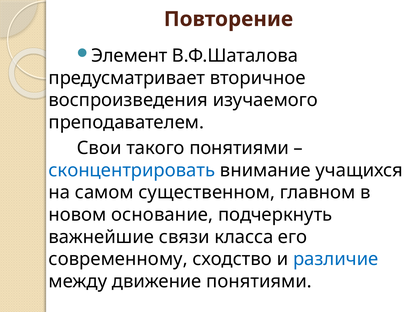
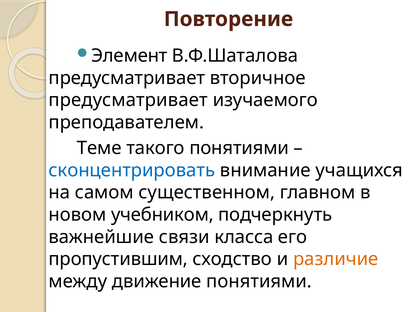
воспроизведения at (128, 100): воспроизведения -> предусматривает
Свои: Свои -> Теме
основание: основание -> учебником
современному: современному -> пропустившим
различие colour: blue -> orange
